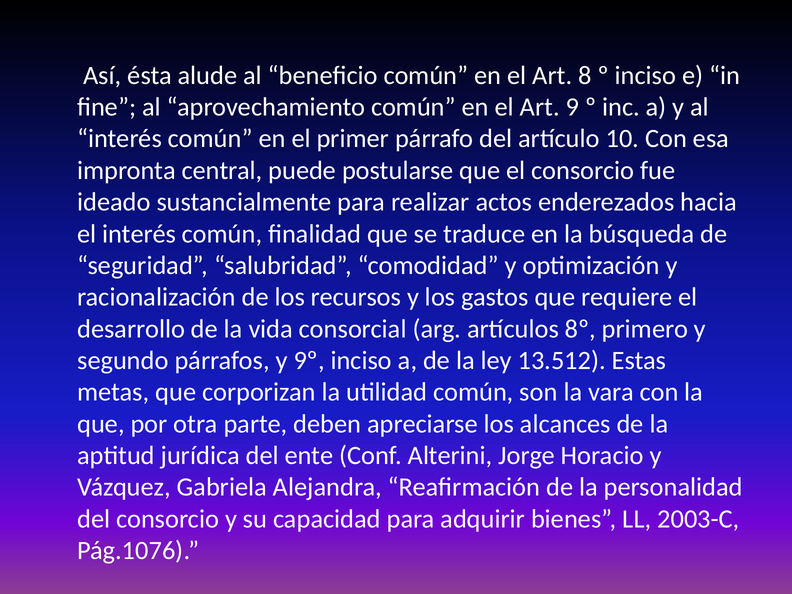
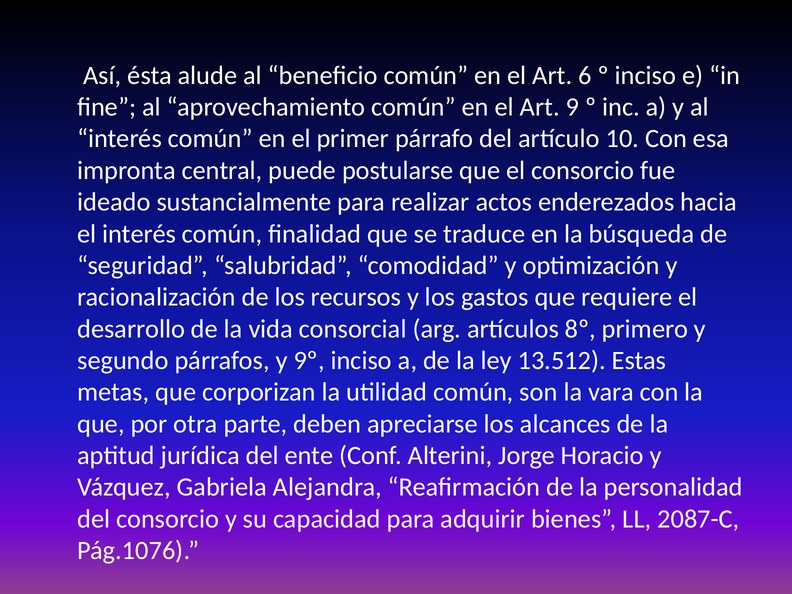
8: 8 -> 6
2003-C: 2003-C -> 2087-C
